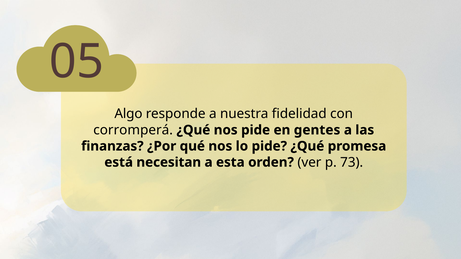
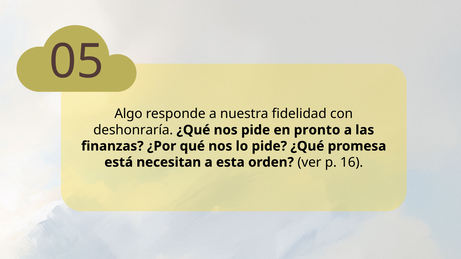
corromperá: corromperá -> deshonraría
gentes: gentes -> pronto
73: 73 -> 16
